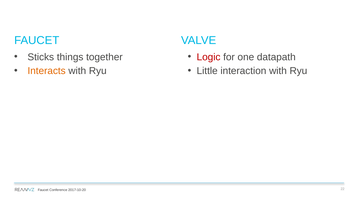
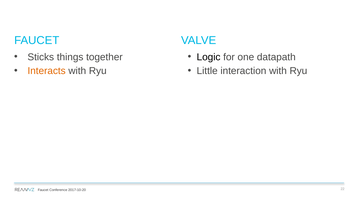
Logic colour: red -> black
